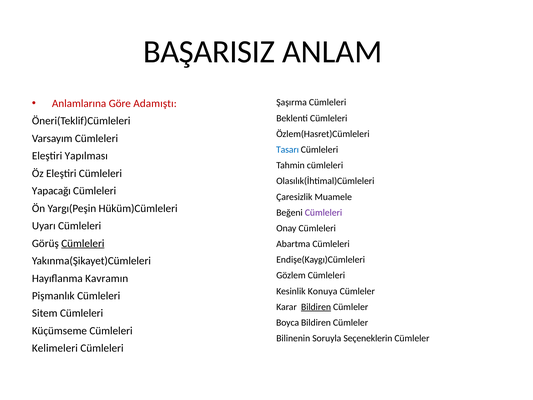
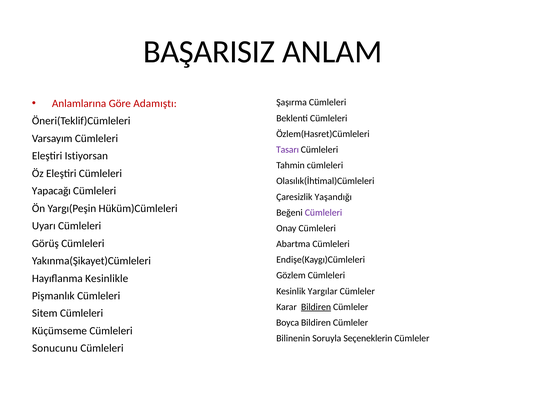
Tasarı colour: blue -> purple
Yapılması: Yapılması -> Istiyorsan
Muamele: Muamele -> Yaşandığı
Cümleleri at (83, 243) underline: present -> none
Kavramın: Kavramın -> Kesinlikle
Konuya: Konuya -> Yargılar
Kelimeleri: Kelimeleri -> Sonucunu
